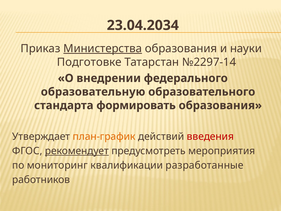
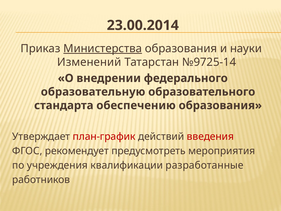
23.04.2034: 23.04.2034 -> 23.00.2014
Подготовке: Подготовке -> Изменений
№2297-14: №2297-14 -> №9725-14
формировать: формировать -> обеспечению
план-график colour: orange -> red
рекомендует underline: present -> none
мониторинг: мониторинг -> учреждения
